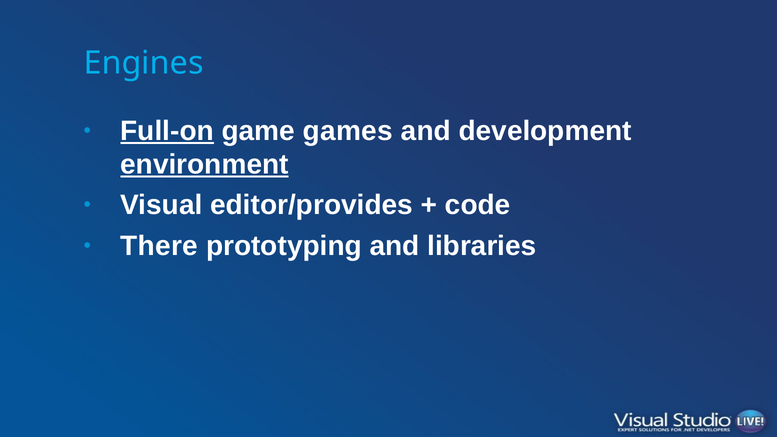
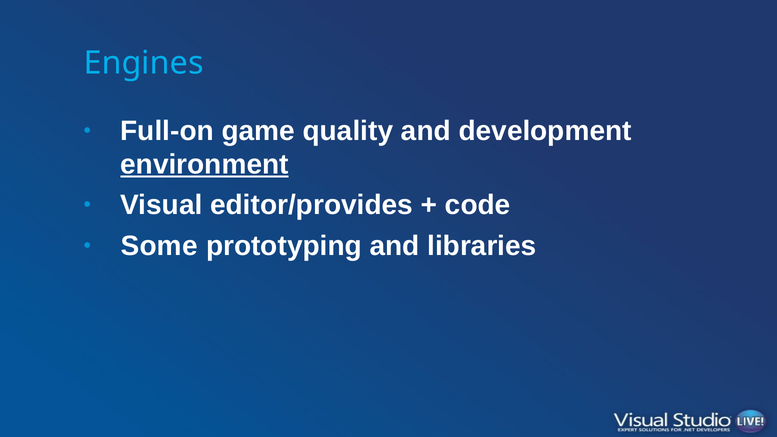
Full-on underline: present -> none
games: games -> quality
There: There -> Some
